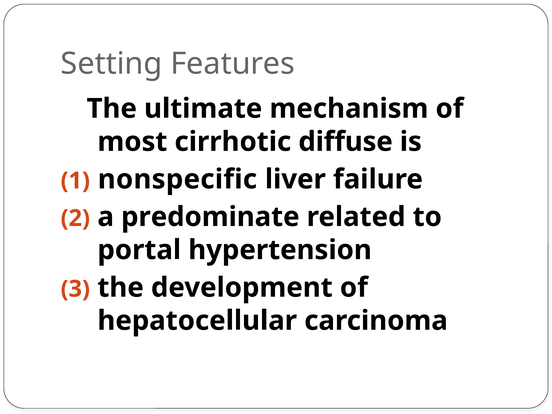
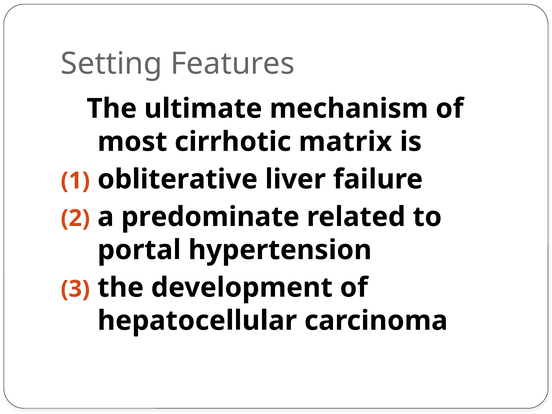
diffuse: diffuse -> matrix
nonspecific: nonspecific -> obliterative
